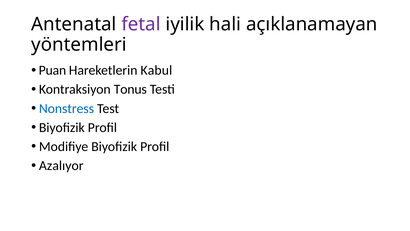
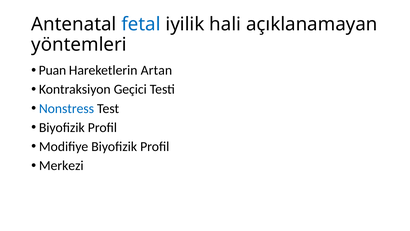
fetal colour: purple -> blue
Kabul: Kabul -> Artan
Tonus: Tonus -> Geçici
Azalıyor: Azalıyor -> Merkezi
